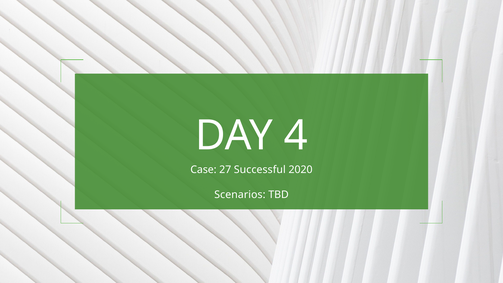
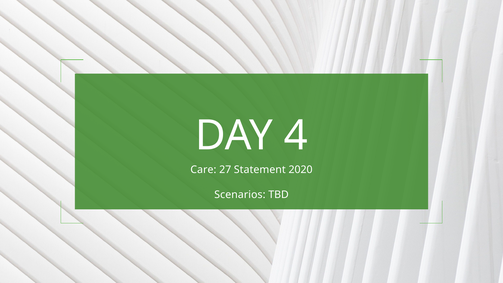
Case: Case -> Care
Successful: Successful -> Statement
